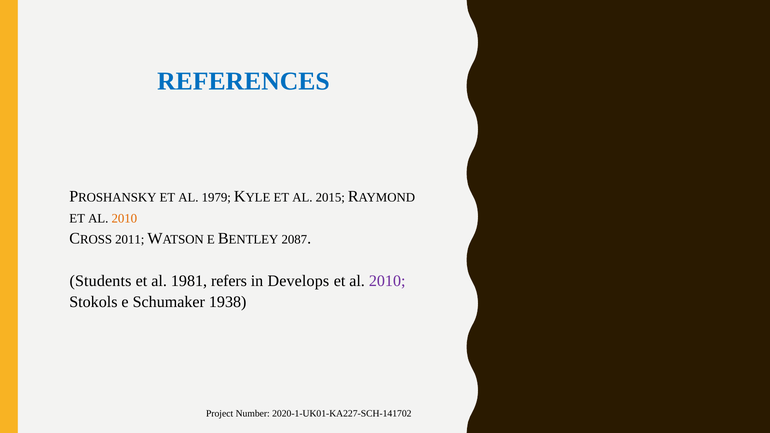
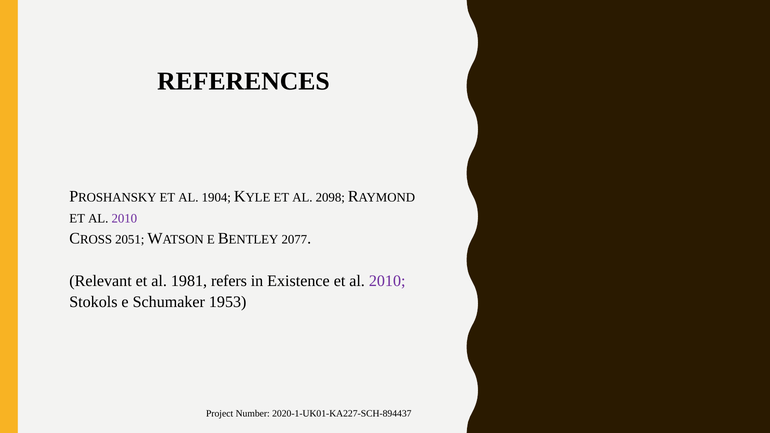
REFERENCES colour: blue -> black
1979: 1979 -> 1904
2015: 2015 -> 2098
2010 at (124, 219) colour: orange -> purple
2011: 2011 -> 2051
2087: 2087 -> 2077
Students: Students -> Relevant
Develops: Develops -> Existence
1938: 1938 -> 1953
2020-1-UK01-KA227-SCH-141702: 2020-1-UK01-KA227-SCH-141702 -> 2020-1-UK01-KA227-SCH-894437
